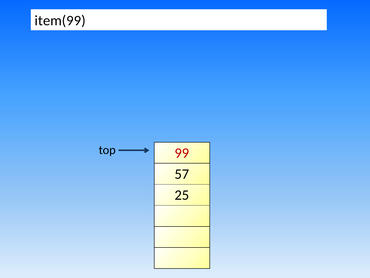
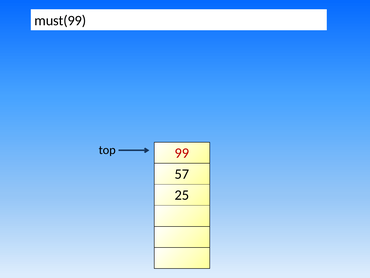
item(99: item(99 -> must(99
